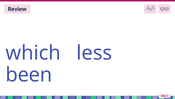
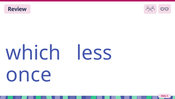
been: been -> once
